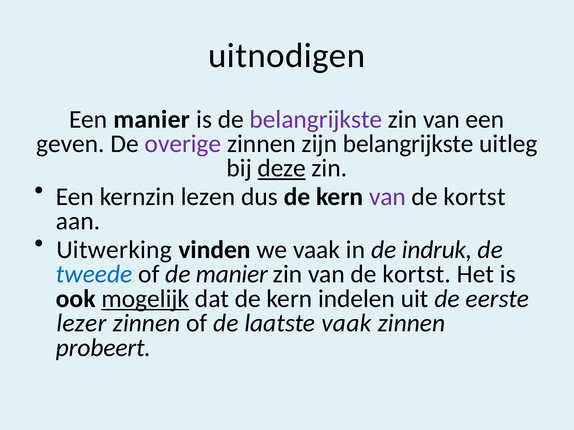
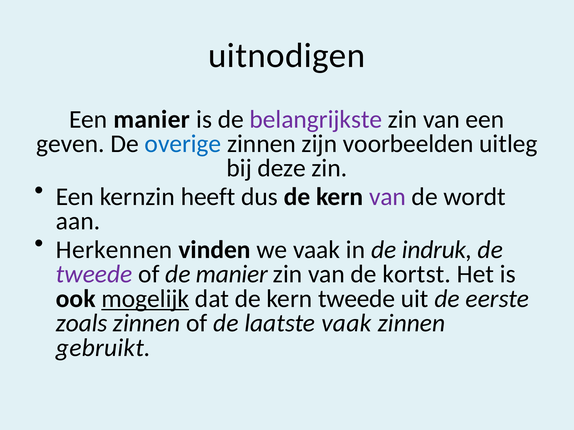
overige colour: purple -> blue
zijn belangrijkste: belangrijkste -> voorbeelden
deze underline: present -> none
lezen: lezen -> heeft
kortst at (474, 197): kortst -> wordt
Uitwerking: Uitwerking -> Herkennen
tweede at (94, 275) colour: blue -> purple
kern indelen: indelen -> tweede
lezer: lezer -> zoals
probeert: probeert -> gebruikt
